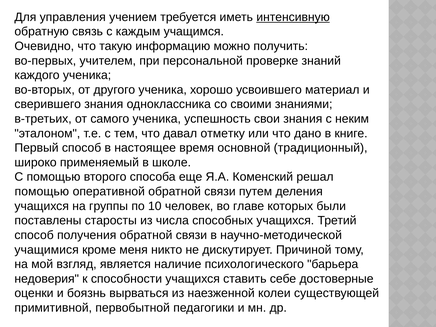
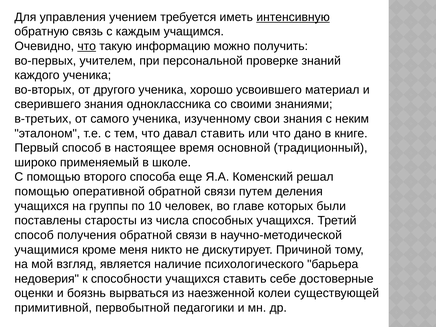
что at (87, 46) underline: none -> present
успешность: успешность -> изученному
давал отметку: отметку -> ставить
